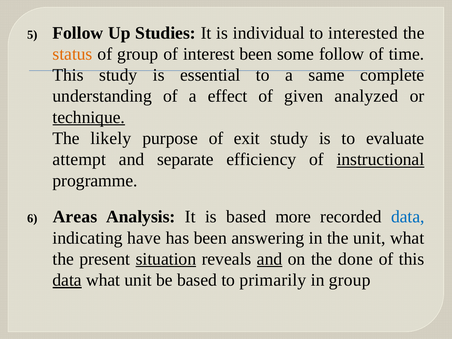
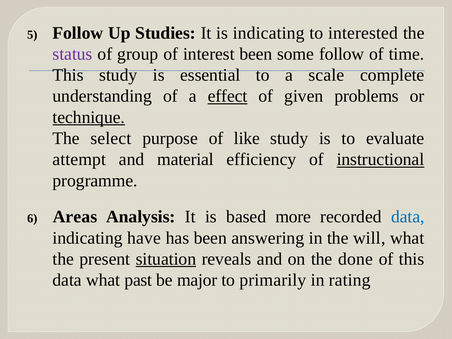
is individual: individual -> indicating
status colour: orange -> purple
same: same -> scale
effect underline: none -> present
analyzed: analyzed -> problems
likely: likely -> select
exit: exit -> like
separate: separate -> material
the unit: unit -> will
and at (270, 259) underline: present -> none
data at (67, 280) underline: present -> none
what unit: unit -> past
be based: based -> major
in group: group -> rating
